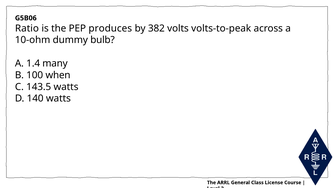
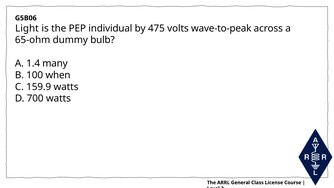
Ratio: Ratio -> Light
produces: produces -> individual
382: 382 -> 475
volts-to-peak: volts-to-peak -> wave-to-peak
10-ohm: 10-ohm -> 65-ohm
143.5: 143.5 -> 159.9
140: 140 -> 700
